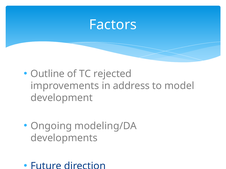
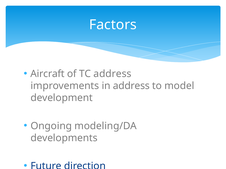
Outline: Outline -> Aircraft
TC rejected: rejected -> address
